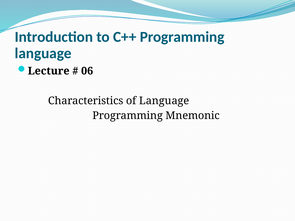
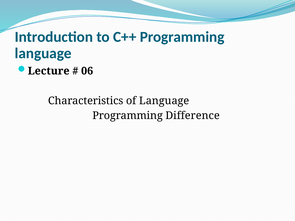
Mnemonic: Mnemonic -> Difference
